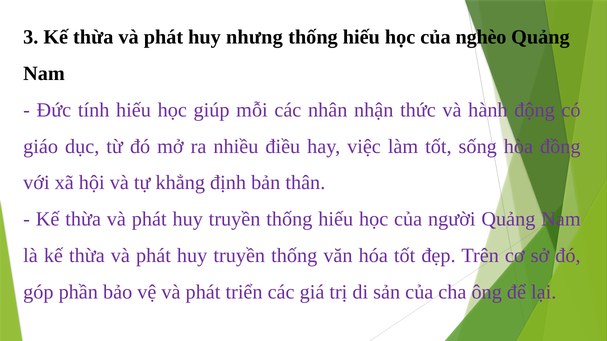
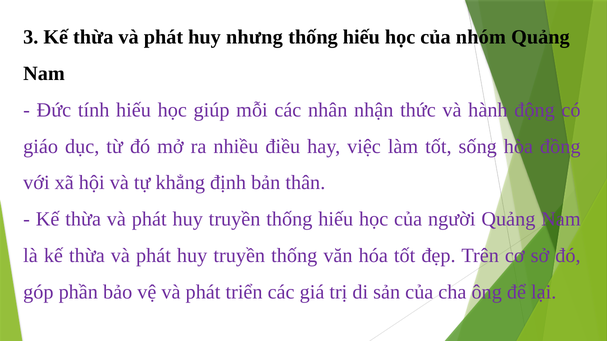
nghèo: nghèo -> nhóm
